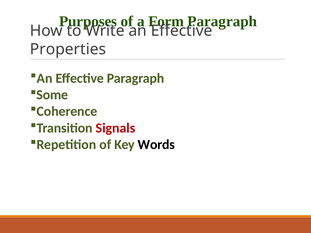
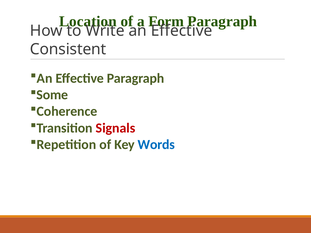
Purposes: Purposes -> Location
Properties: Properties -> Consistent
Words colour: black -> blue
